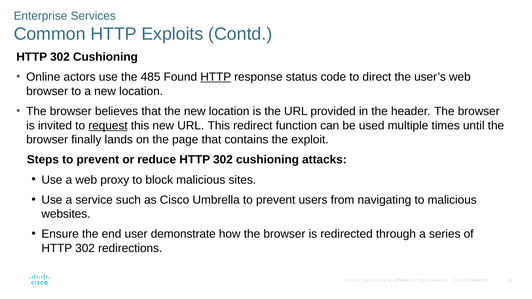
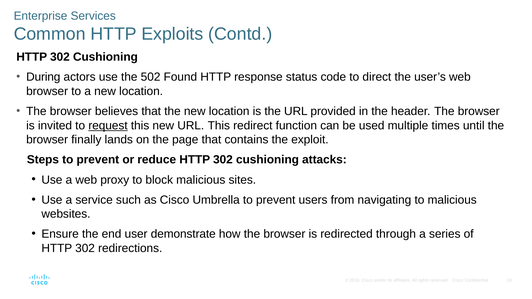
Online: Online -> During
485: 485 -> 502
HTTP at (216, 77) underline: present -> none
